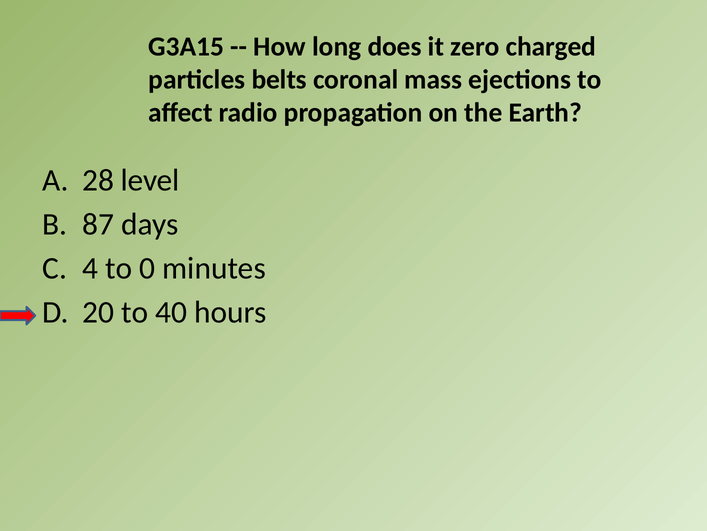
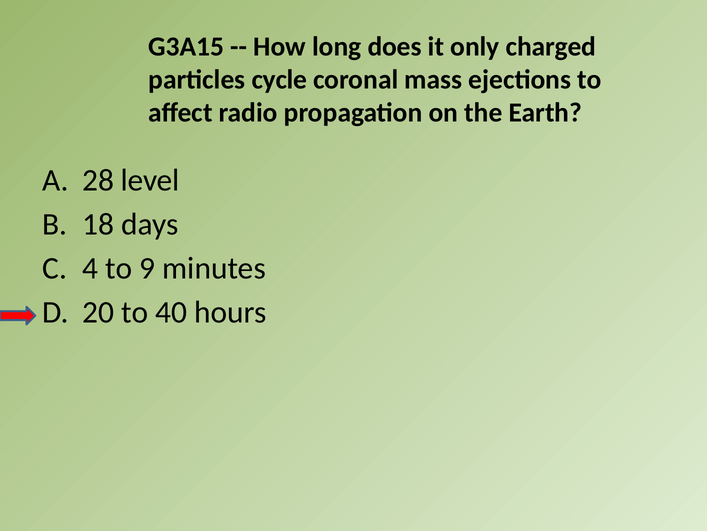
zero: zero -> only
belts: belts -> cycle
87: 87 -> 18
0: 0 -> 9
